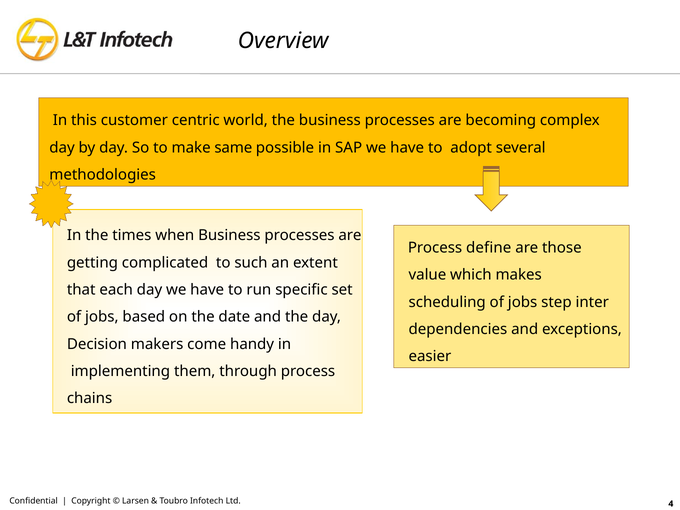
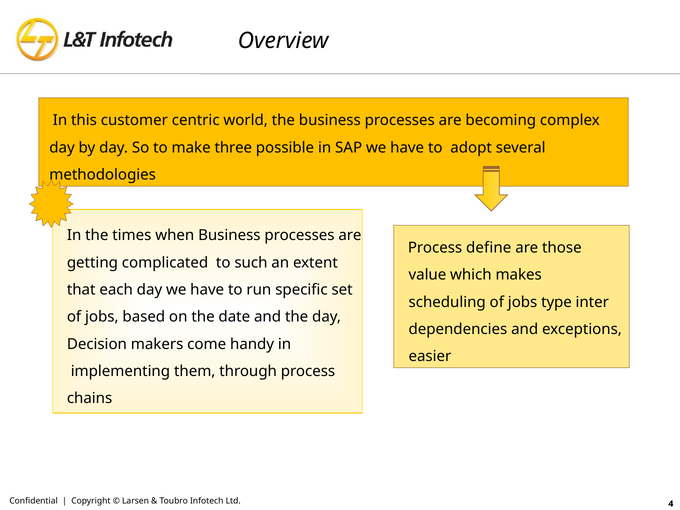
same: same -> three
step: step -> type
